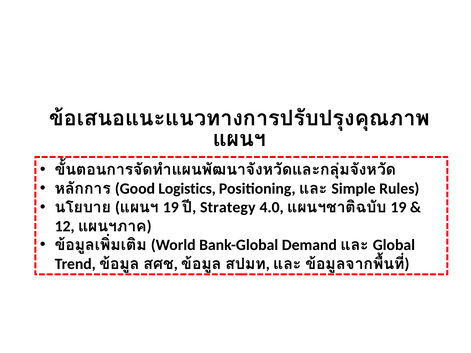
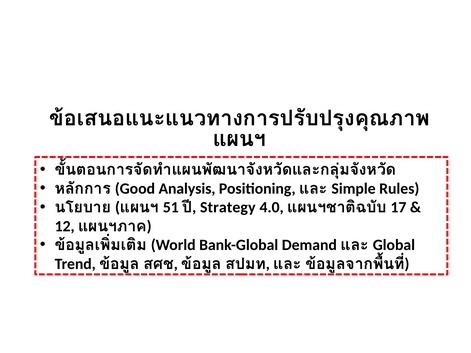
Logistics: Logistics -> Analysis
19 at (171, 208): 19 -> 51
19 at (398, 208): 19 -> 17
